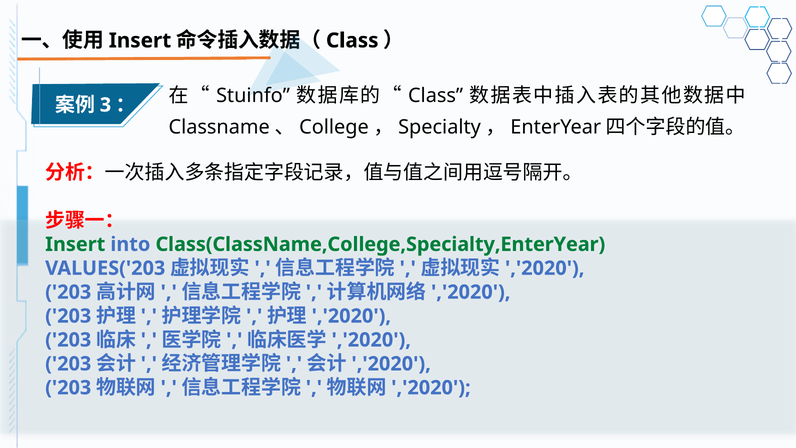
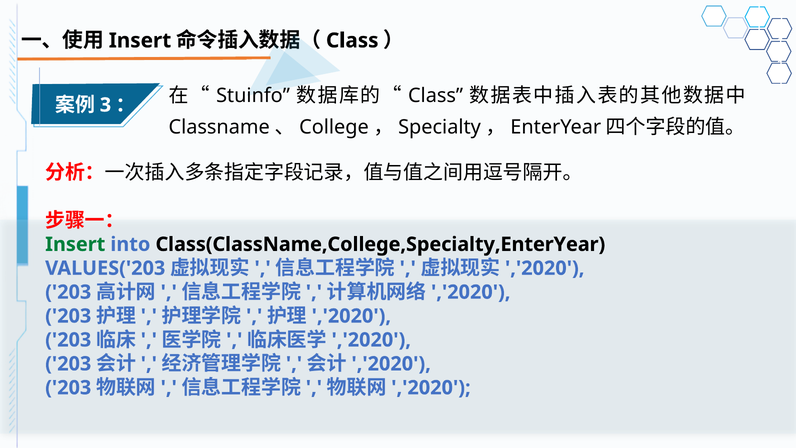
Class(ClassName,College,Specialty,EnterYear colour: green -> black
